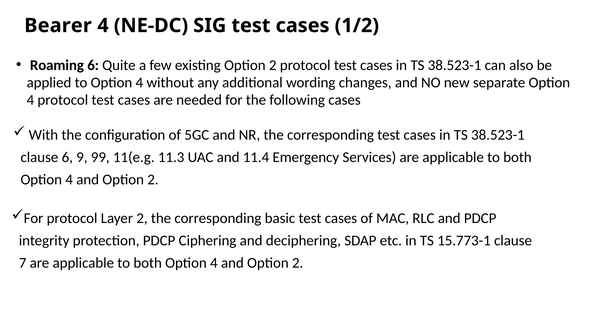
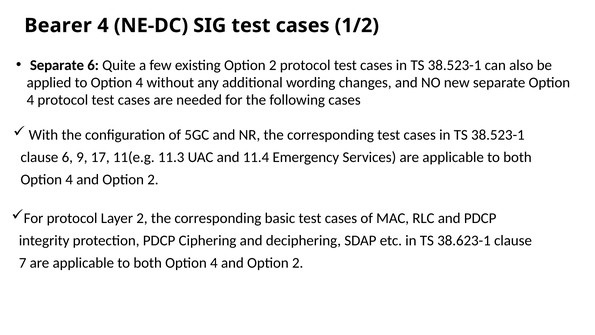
Roaming at (57, 65): Roaming -> Separate
99: 99 -> 17
15.773-1: 15.773-1 -> 38.623-1
